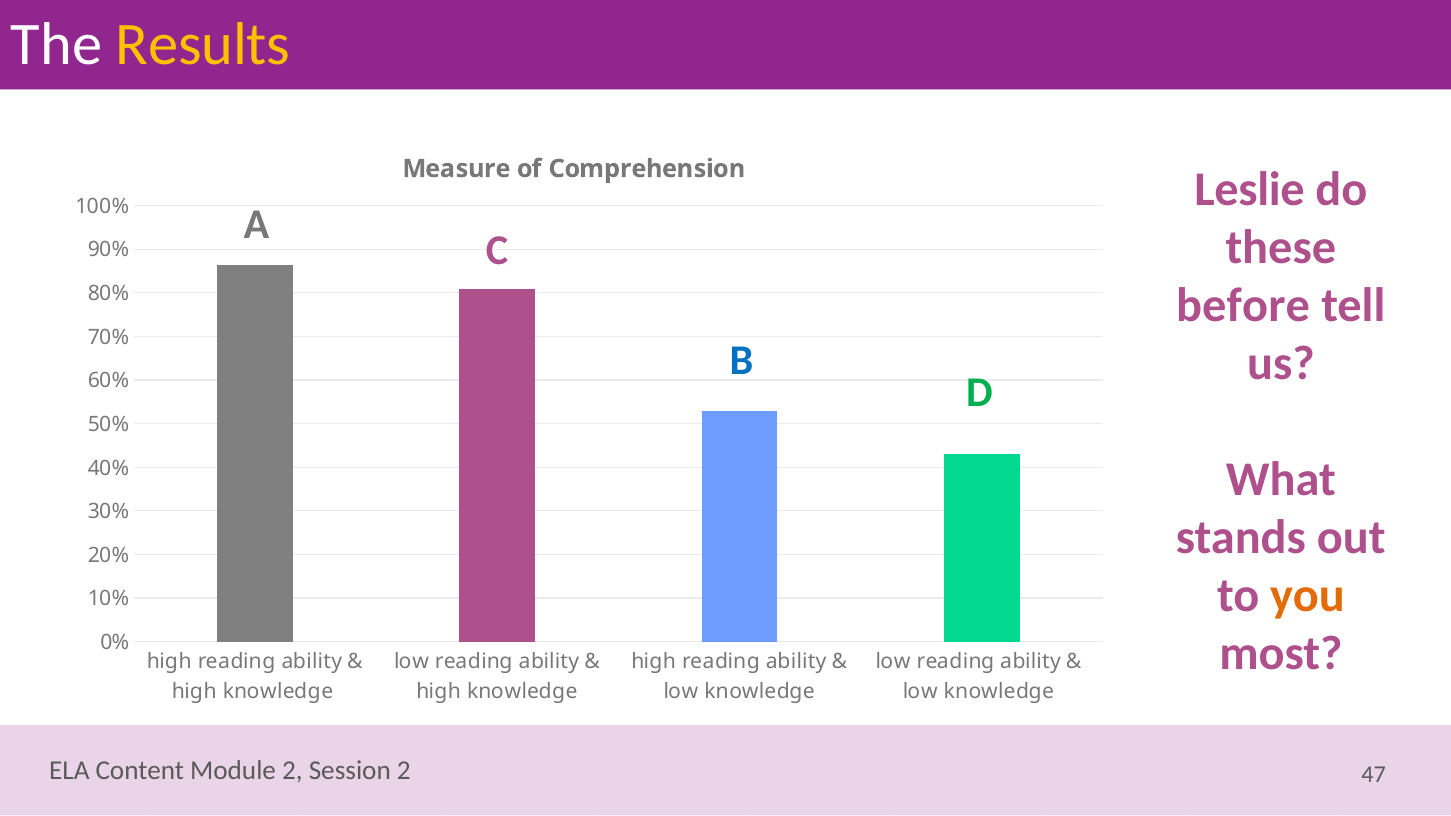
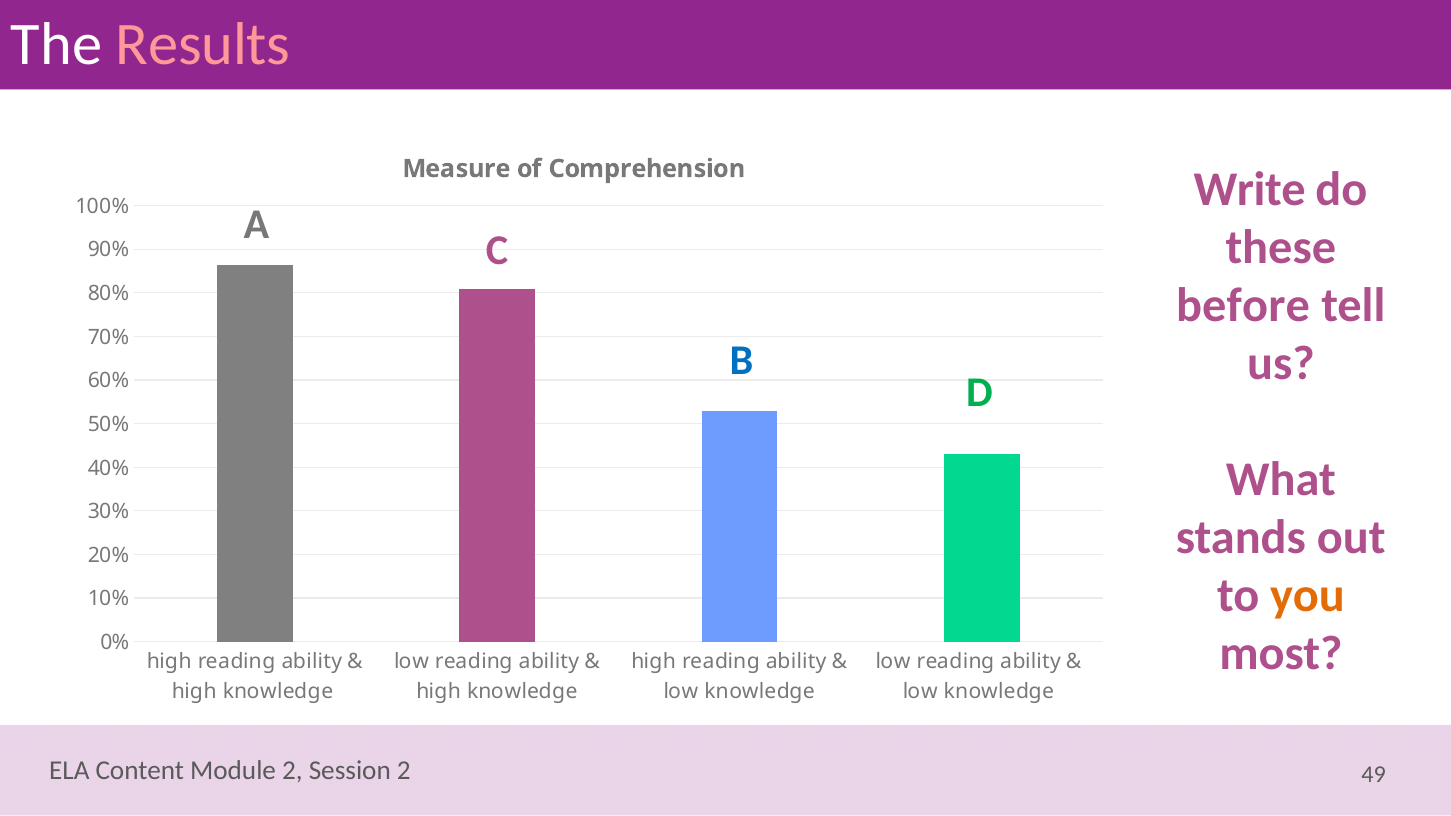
Results colour: yellow -> pink
Leslie: Leslie -> Write
47: 47 -> 49
